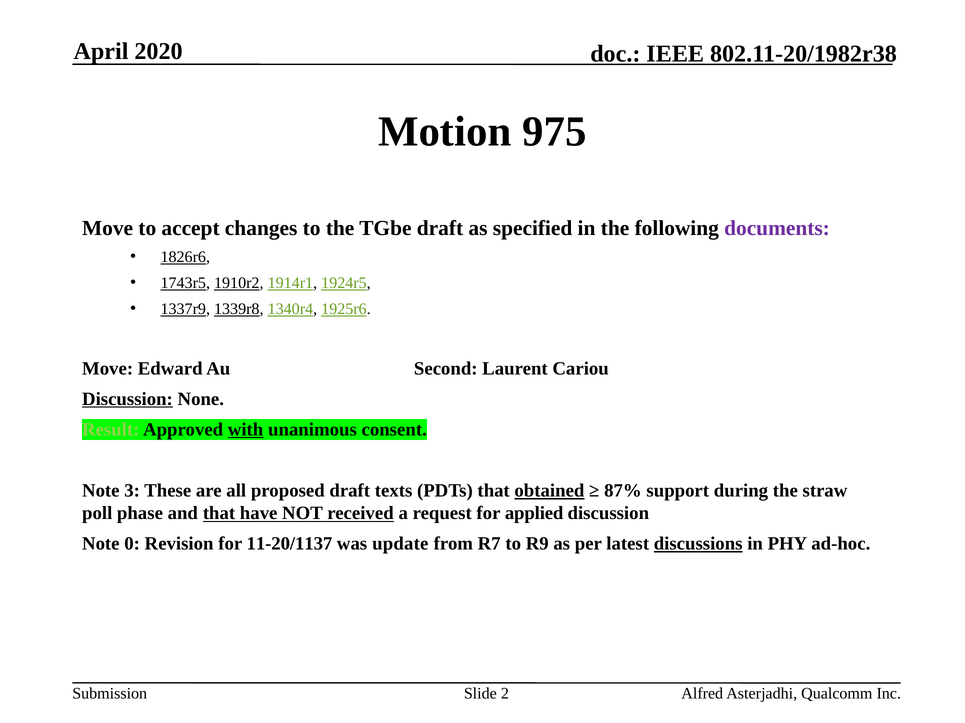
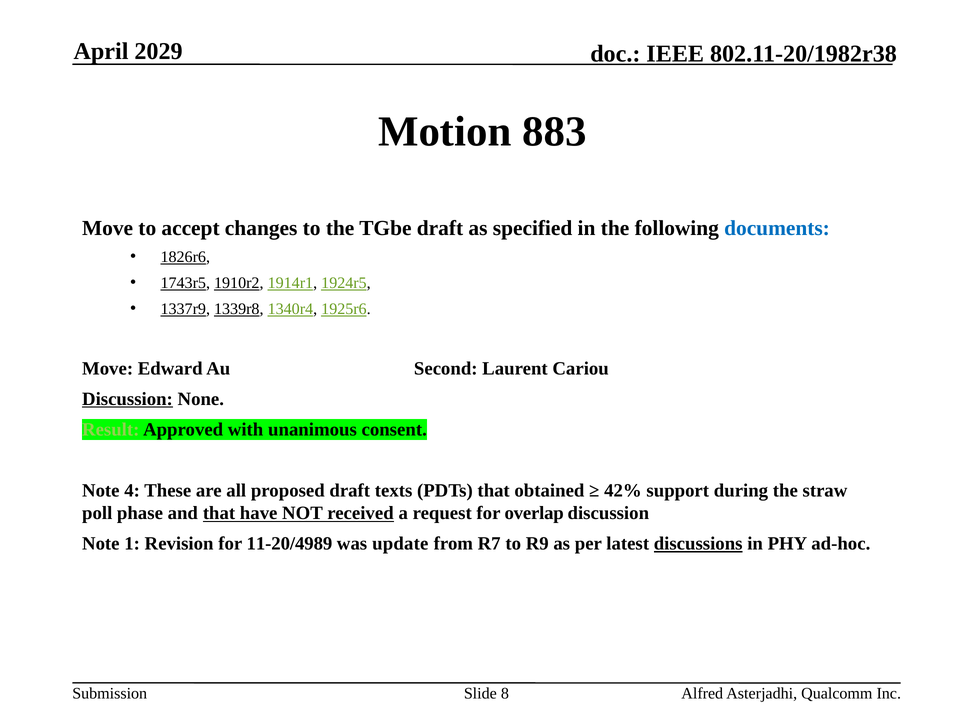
2020: 2020 -> 2029
975: 975 -> 883
documents colour: purple -> blue
with underline: present -> none
3: 3 -> 4
obtained underline: present -> none
87%: 87% -> 42%
applied: applied -> overlap
0: 0 -> 1
11-20/1137: 11-20/1137 -> 11-20/4989
2: 2 -> 8
